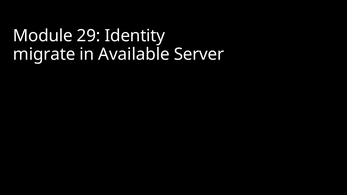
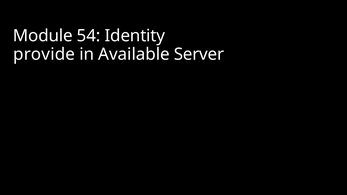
29: 29 -> 54
migrate: migrate -> provide
